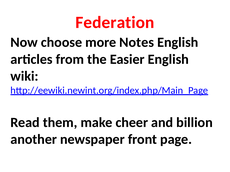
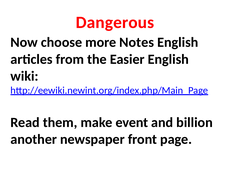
Federation: Federation -> Dangerous
cheer: cheer -> event
